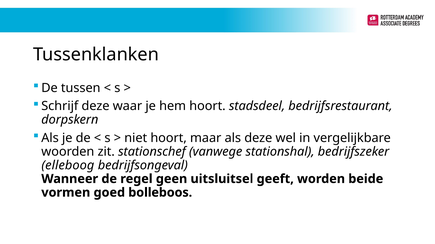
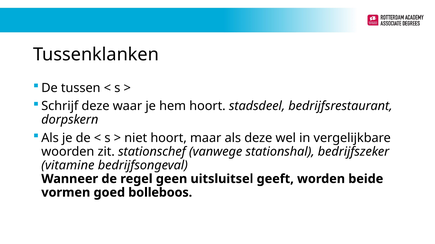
elleboog: elleboog -> vitamine
